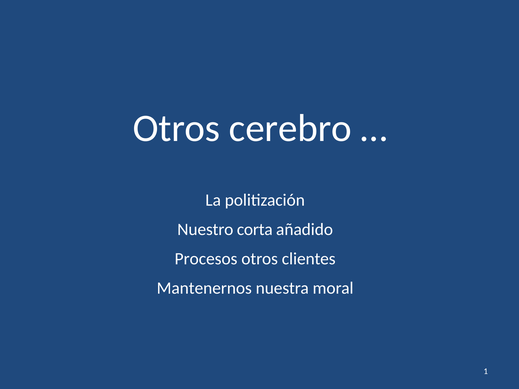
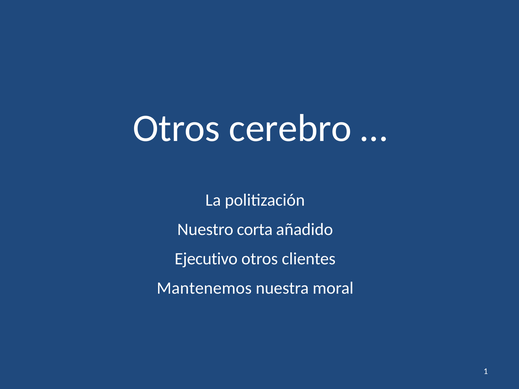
Procesos: Procesos -> Ejecutivo
Mantenernos: Mantenernos -> Mantenemos
